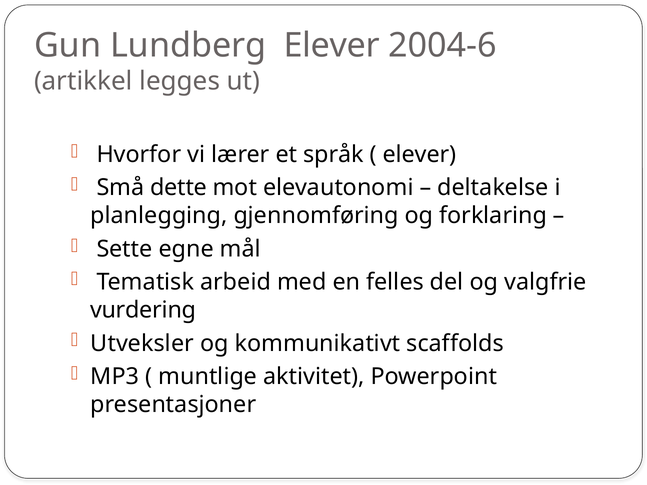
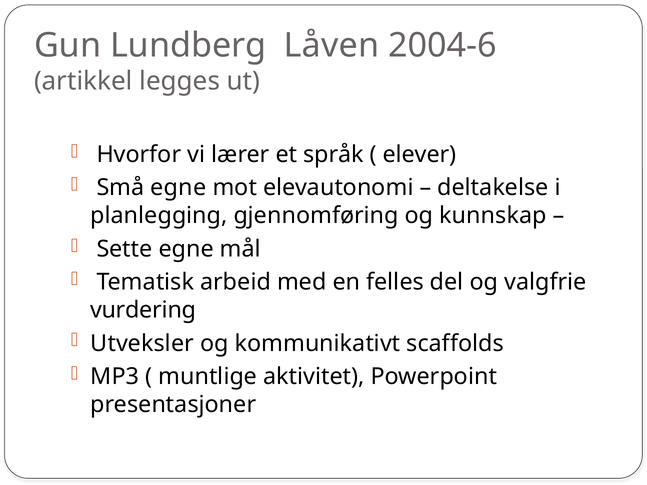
Lundberg Elever: Elever -> Låven
Små dette: dette -> egne
forklaring: forklaring -> kunnskap
